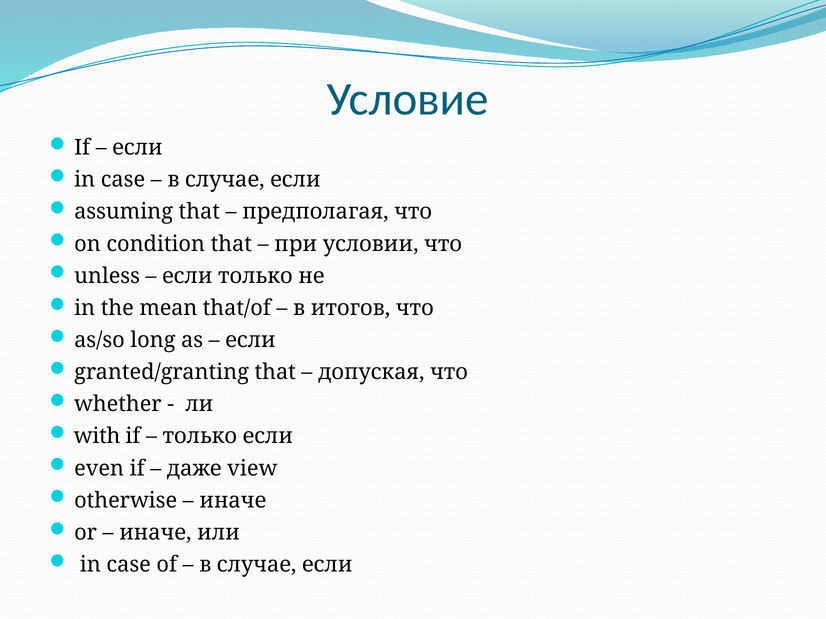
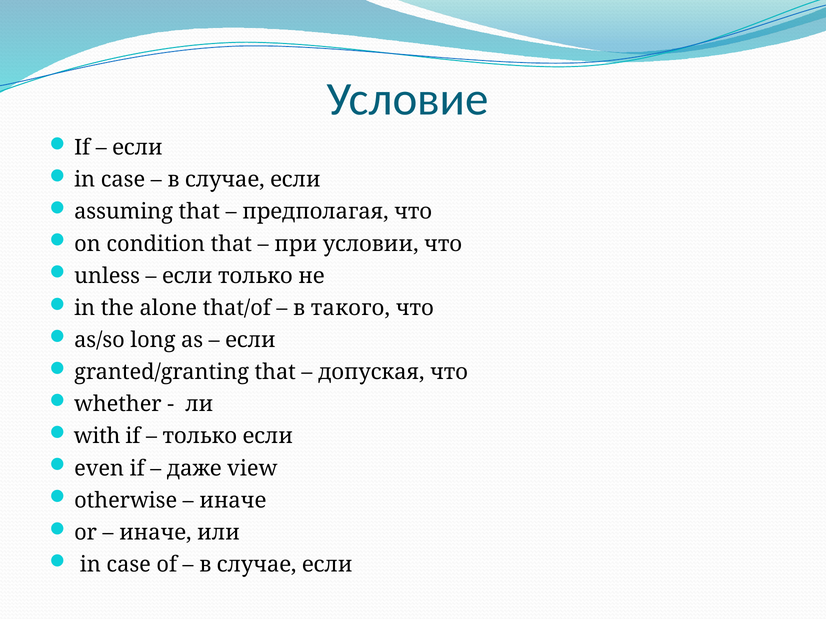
mean: mean -> alone
итогов: итогов -> такого
